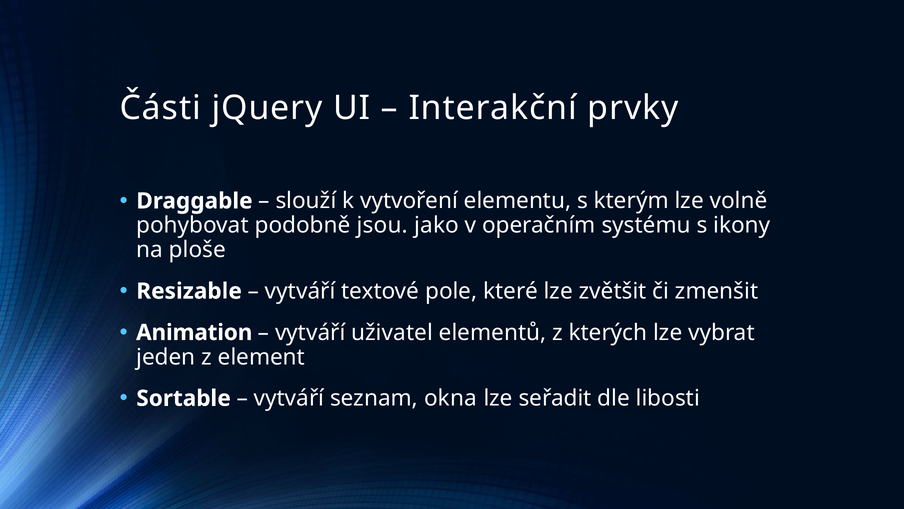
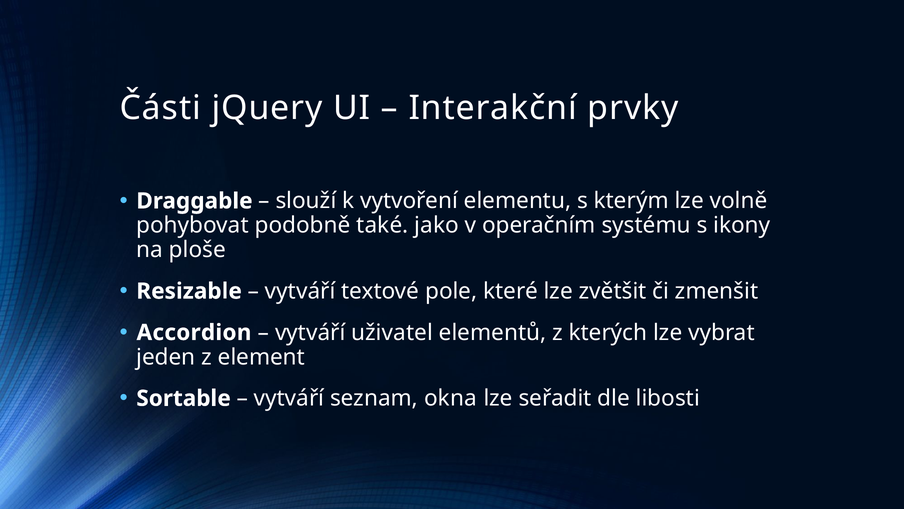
jsou: jsou -> také
Animation: Animation -> Accordion
